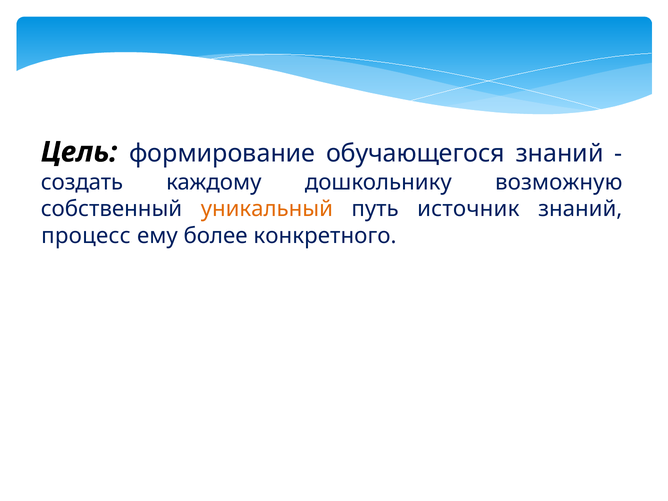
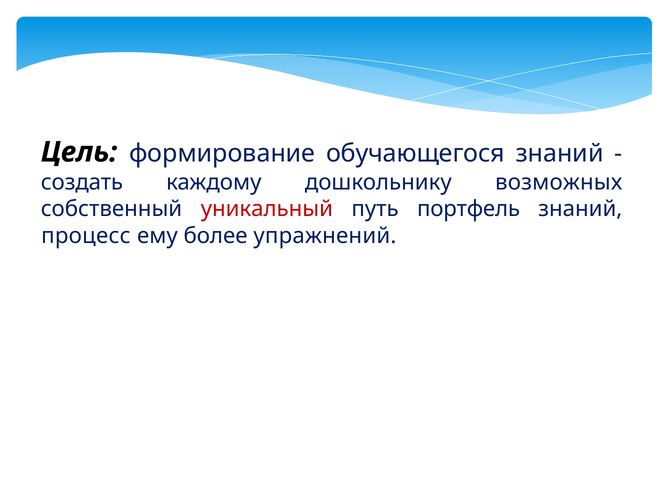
возможную: возможную -> возможных
уникальный colour: orange -> red
источник: источник -> портфель
конкретного: конкретного -> упражнений
